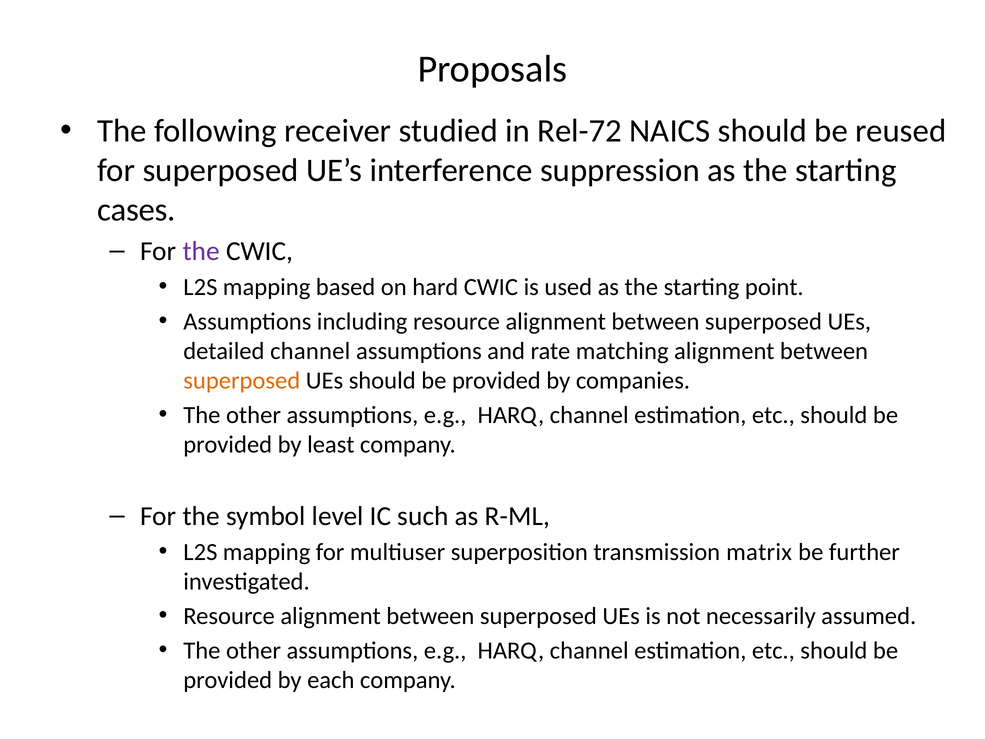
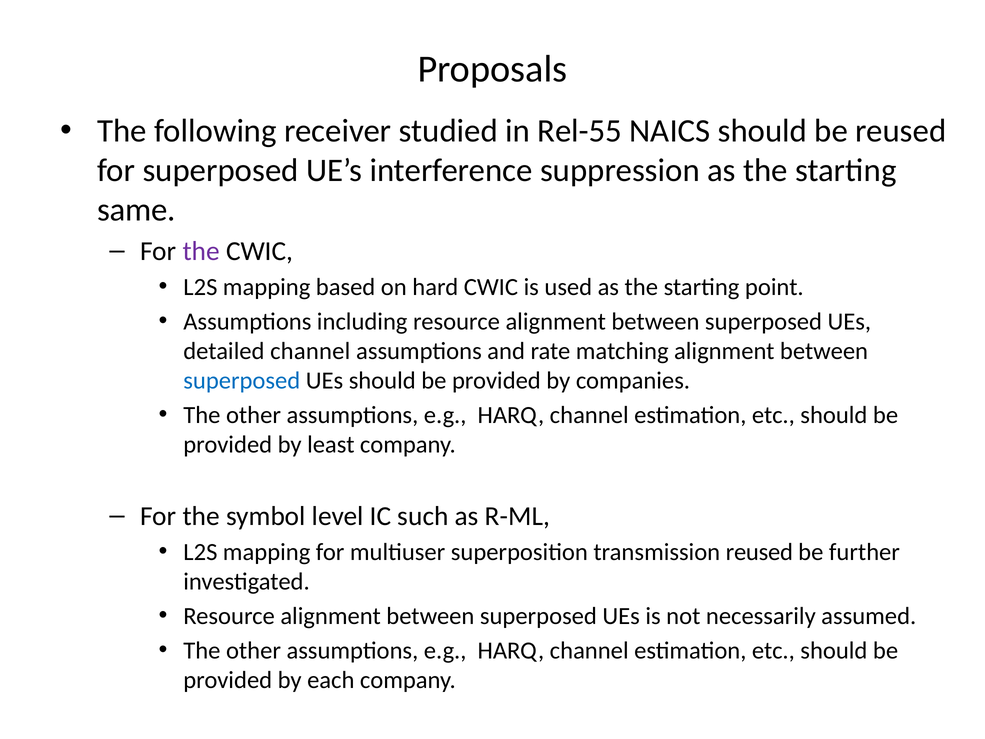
Rel-72: Rel-72 -> Rel-55
cases: cases -> same
superposed at (242, 381) colour: orange -> blue
transmission matrix: matrix -> reused
